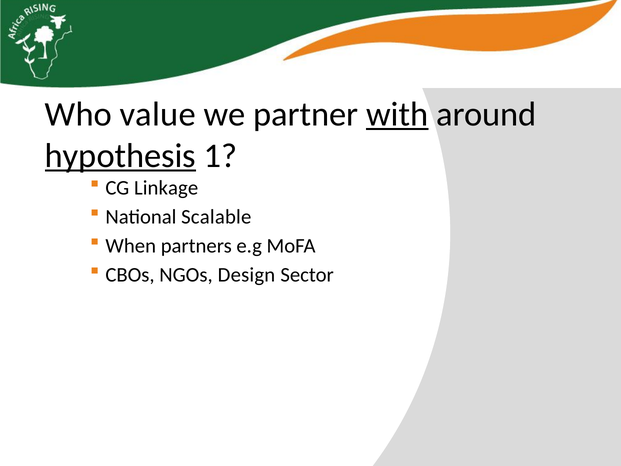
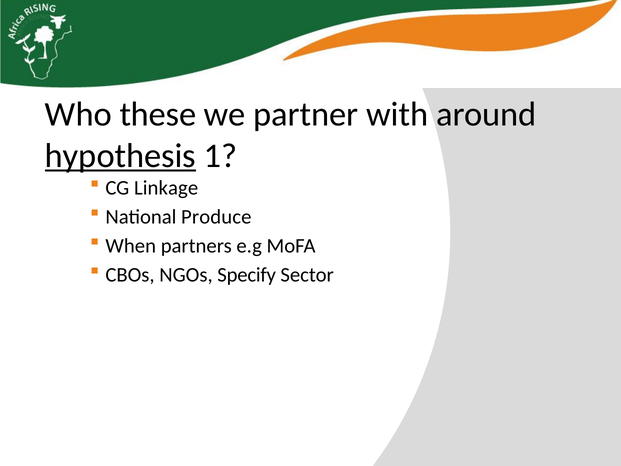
value: value -> these
with underline: present -> none
Scalable: Scalable -> Produce
Design: Design -> Specify
